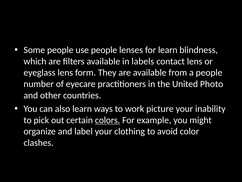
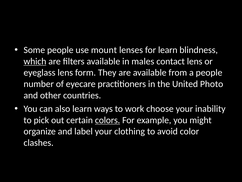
use people: people -> mount
which underline: none -> present
labels: labels -> males
picture: picture -> choose
